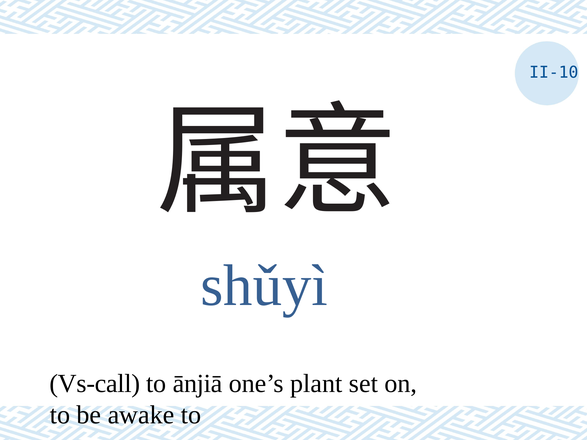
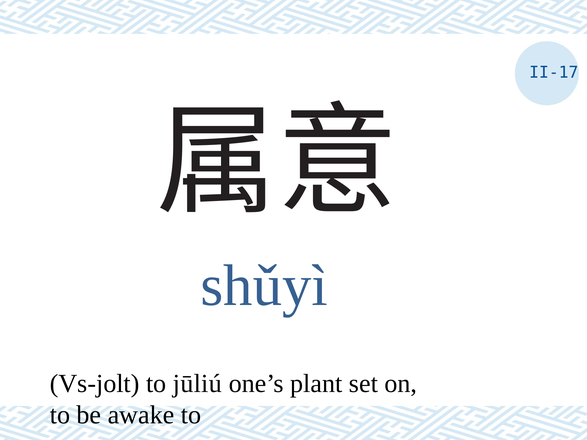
II-10: II-10 -> II-17
Vs-call: Vs-call -> Vs-jolt
ānjiā: ānjiā -> jūliú
